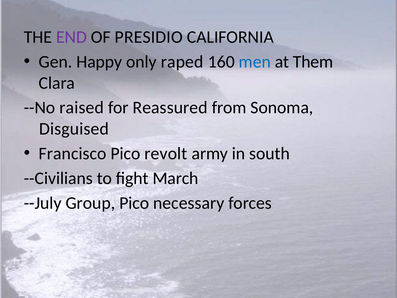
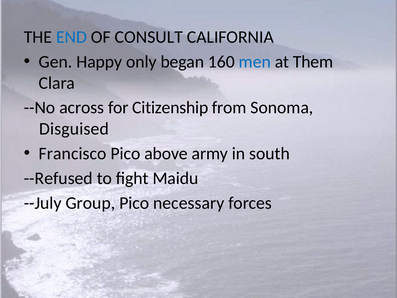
END colour: purple -> blue
PRESIDIO: PRESIDIO -> CONSULT
raped: raped -> began
raised: raised -> across
Reassured: Reassured -> Citizenship
revolt: revolt -> above
--Civilians: --Civilians -> --Refused
March: March -> Maidu
